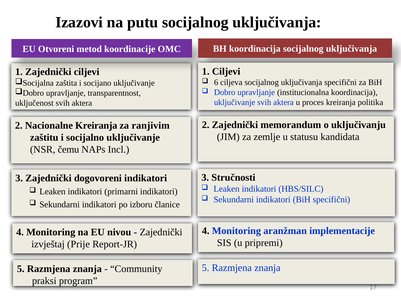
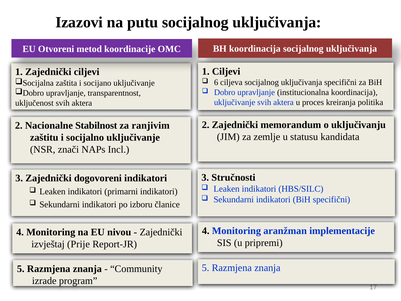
Nacionalne Kreiranja: Kreiranja -> Stabilnost
čemu: čemu -> znači
praksi: praksi -> izrade
